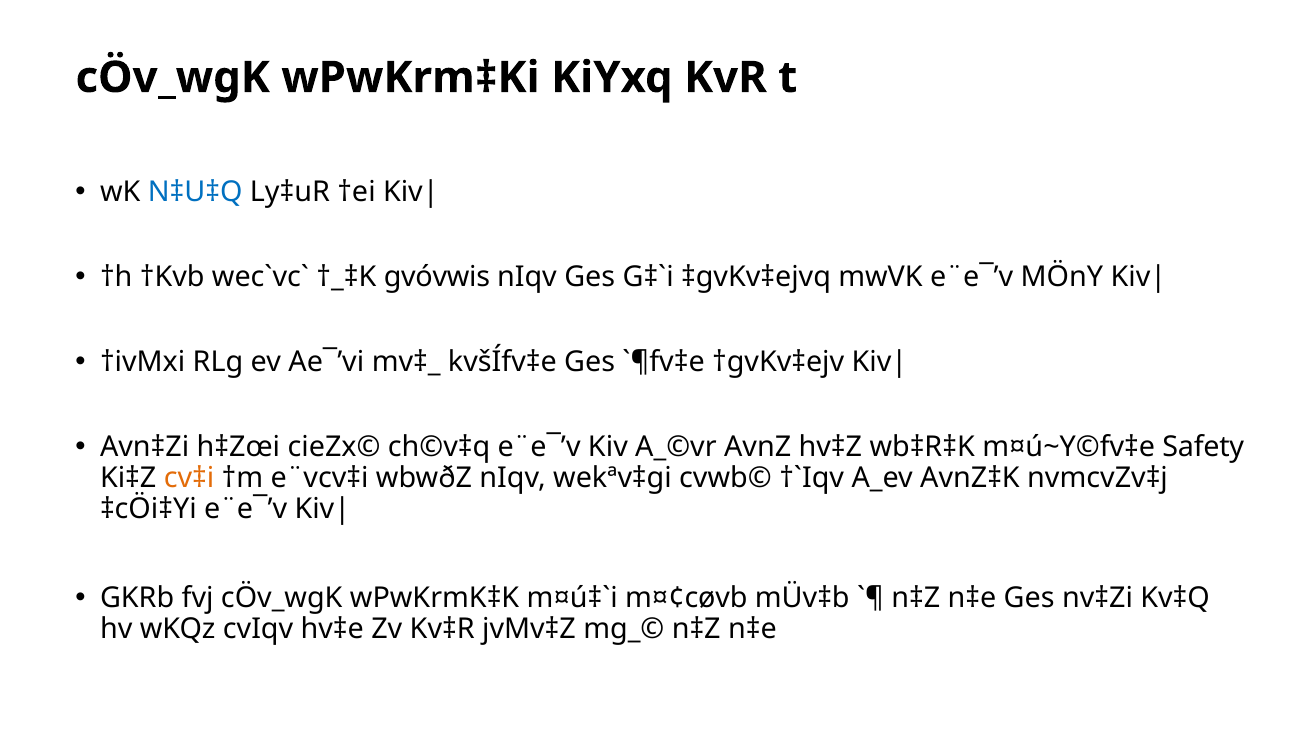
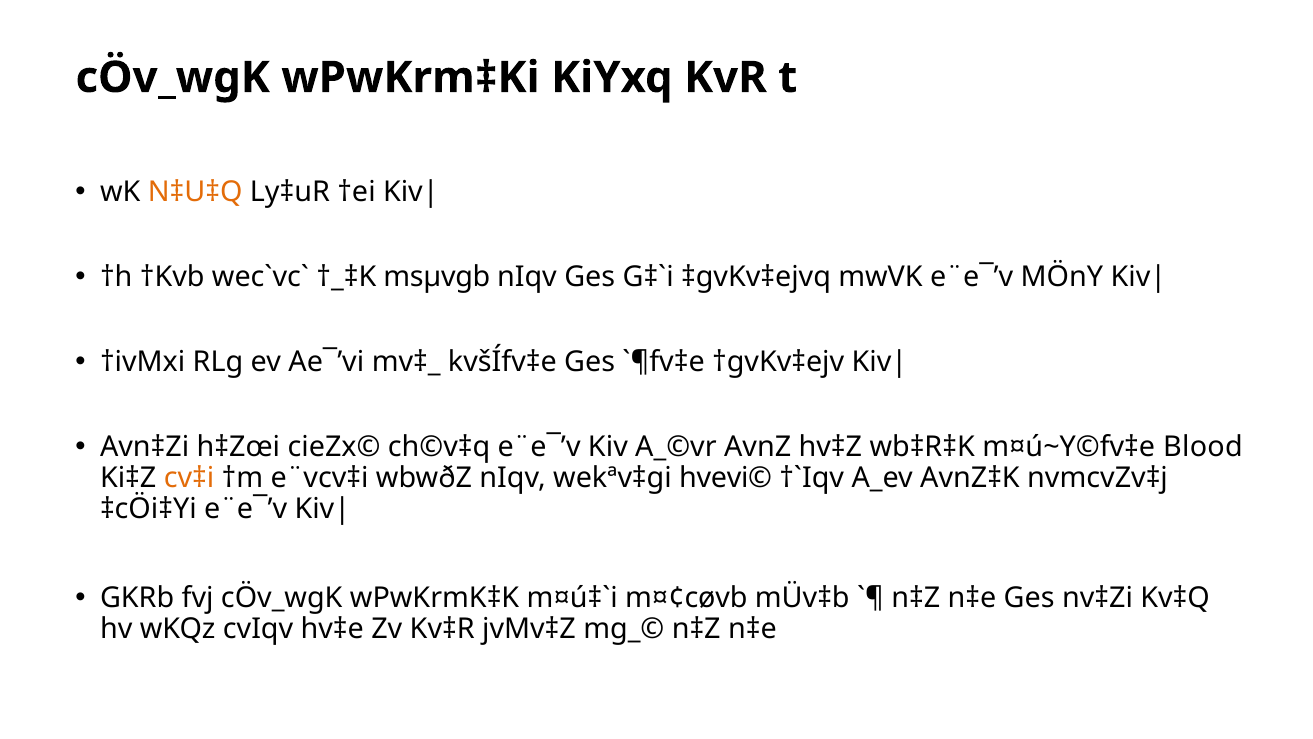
N‡U‡Q colour: blue -> orange
gvóvwis: gvóvwis -> msµvgb
Safety: Safety -> Blood
cvwb©: cvwb© -> hvevi©
